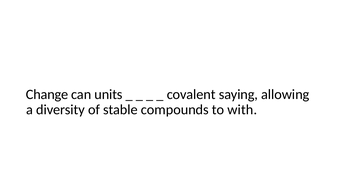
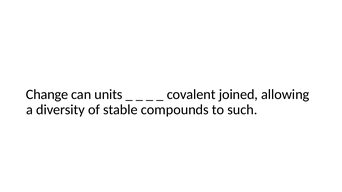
saying: saying -> joined
with: with -> such
